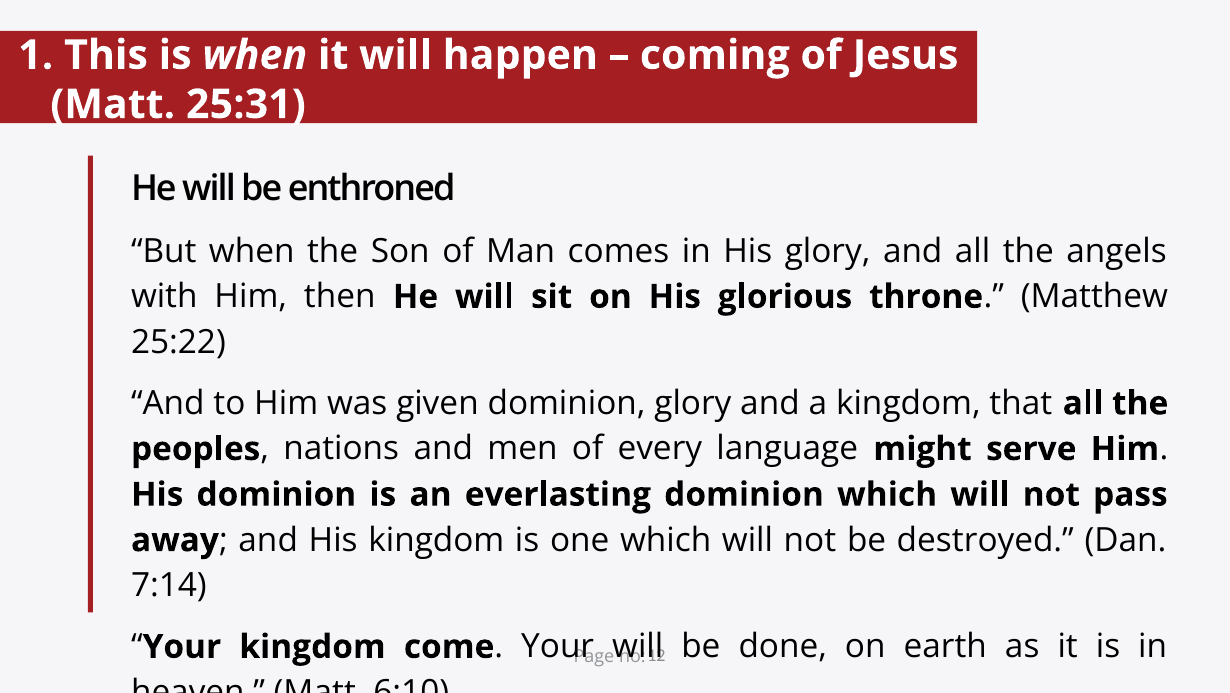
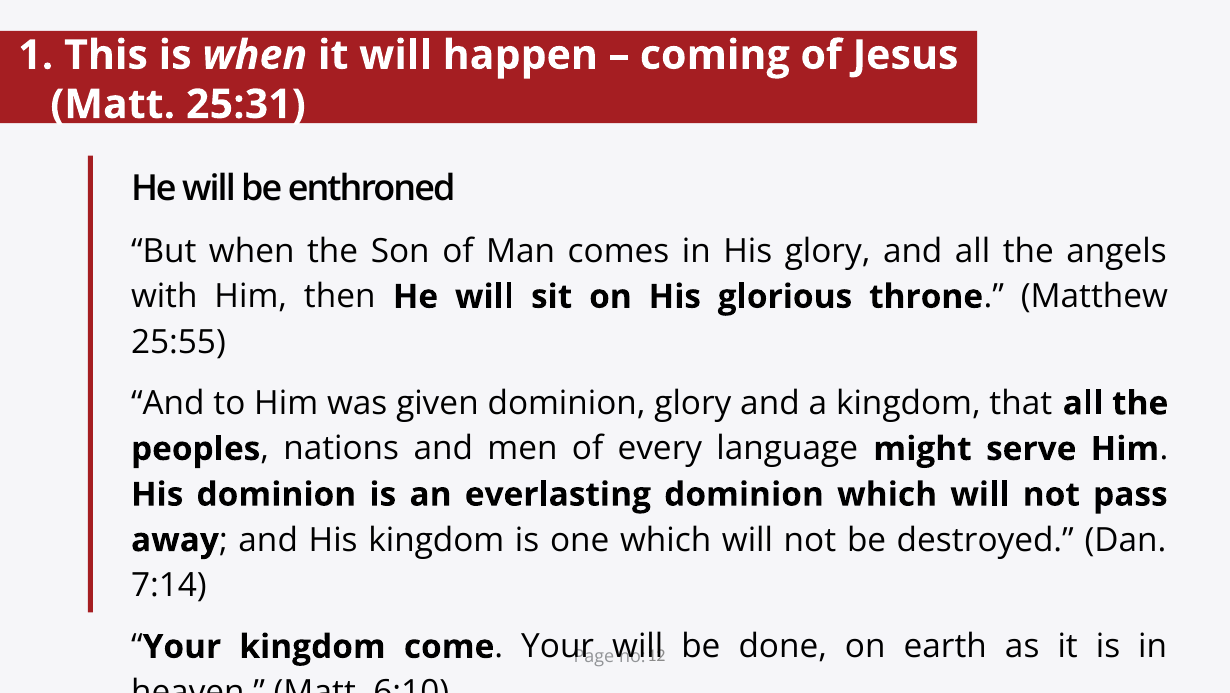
25:22: 25:22 -> 25:55
